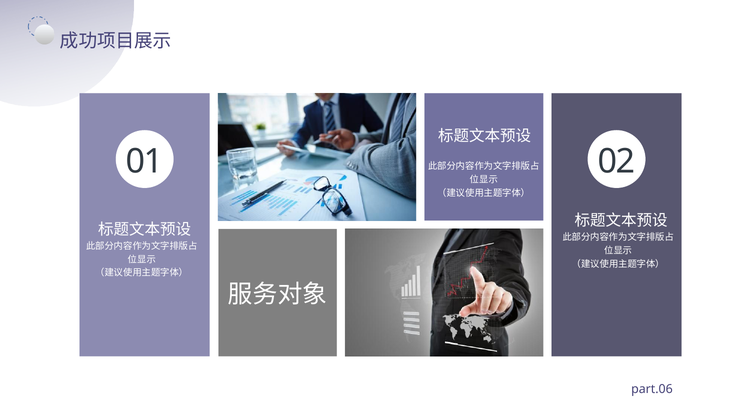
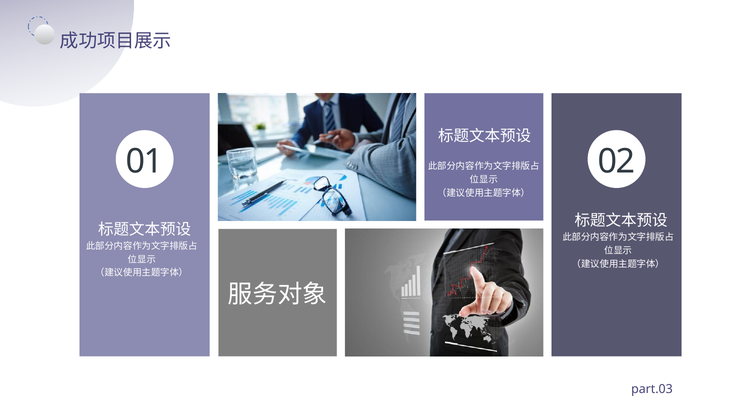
part.06: part.06 -> part.03
